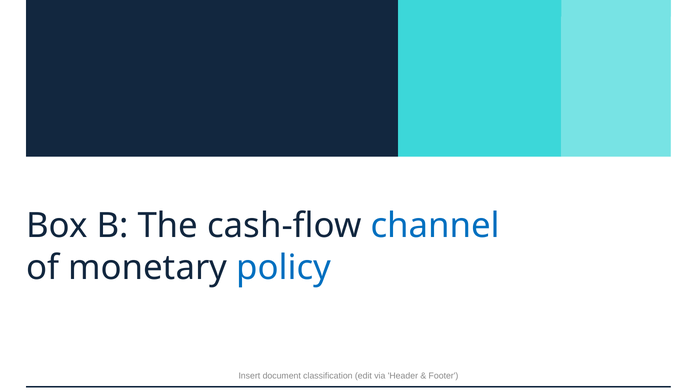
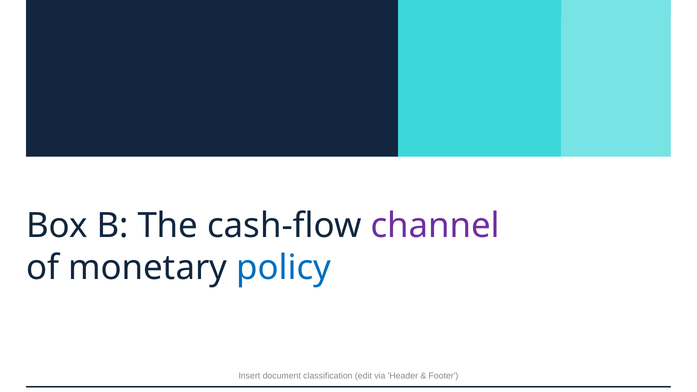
channel colour: blue -> purple
